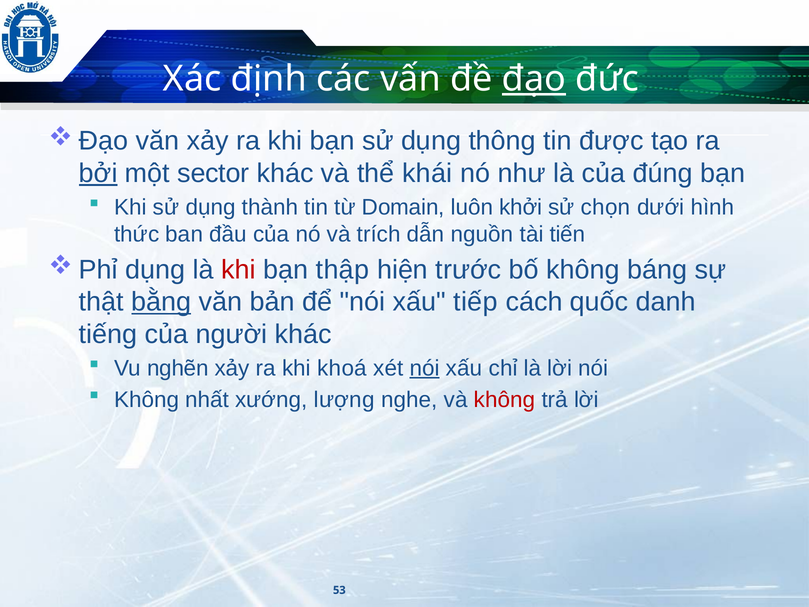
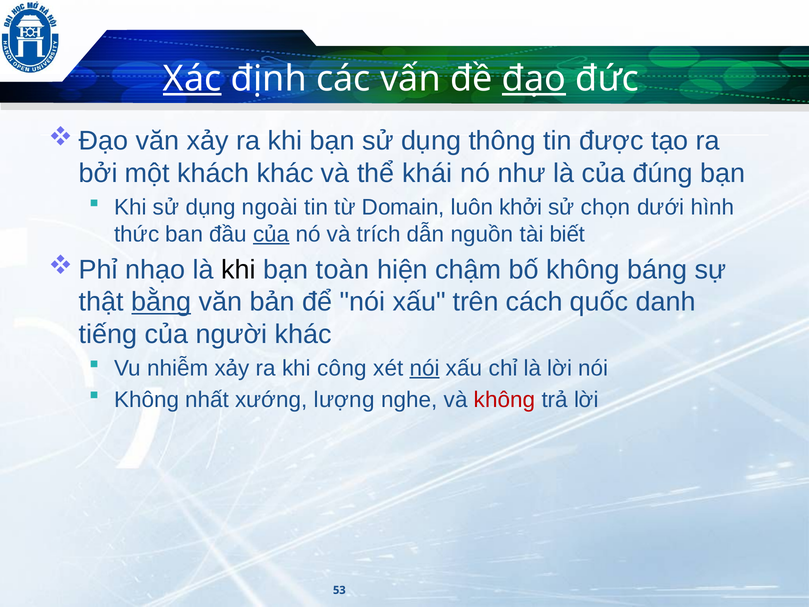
Xác underline: none -> present
bởi underline: present -> none
sector: sector -> khách
thành: thành -> ngoài
của at (271, 234) underline: none -> present
tiến: tiến -> biết
dụng at (155, 270): dụng -> nhạo
khi at (238, 270) colour: red -> black
thập: thập -> toàn
trước: trước -> chậm
tiếp: tiếp -> trên
nghẽn: nghẽn -> nhiễm
khoá: khoá -> công
